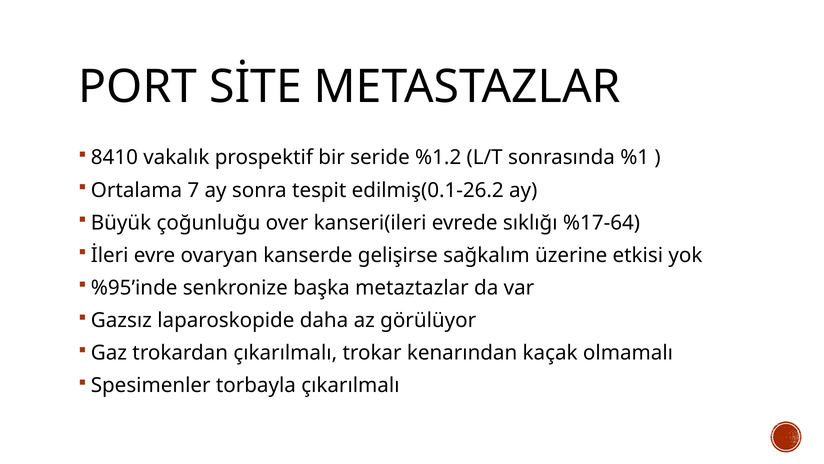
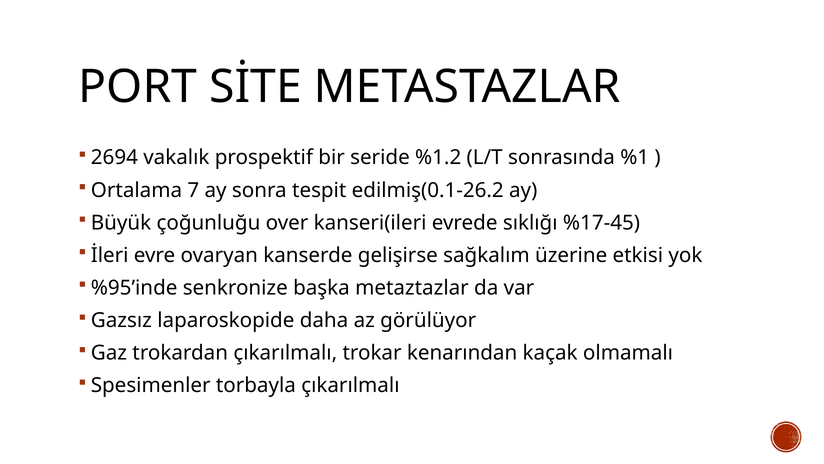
8410: 8410 -> 2694
%17-64: %17-64 -> %17-45
